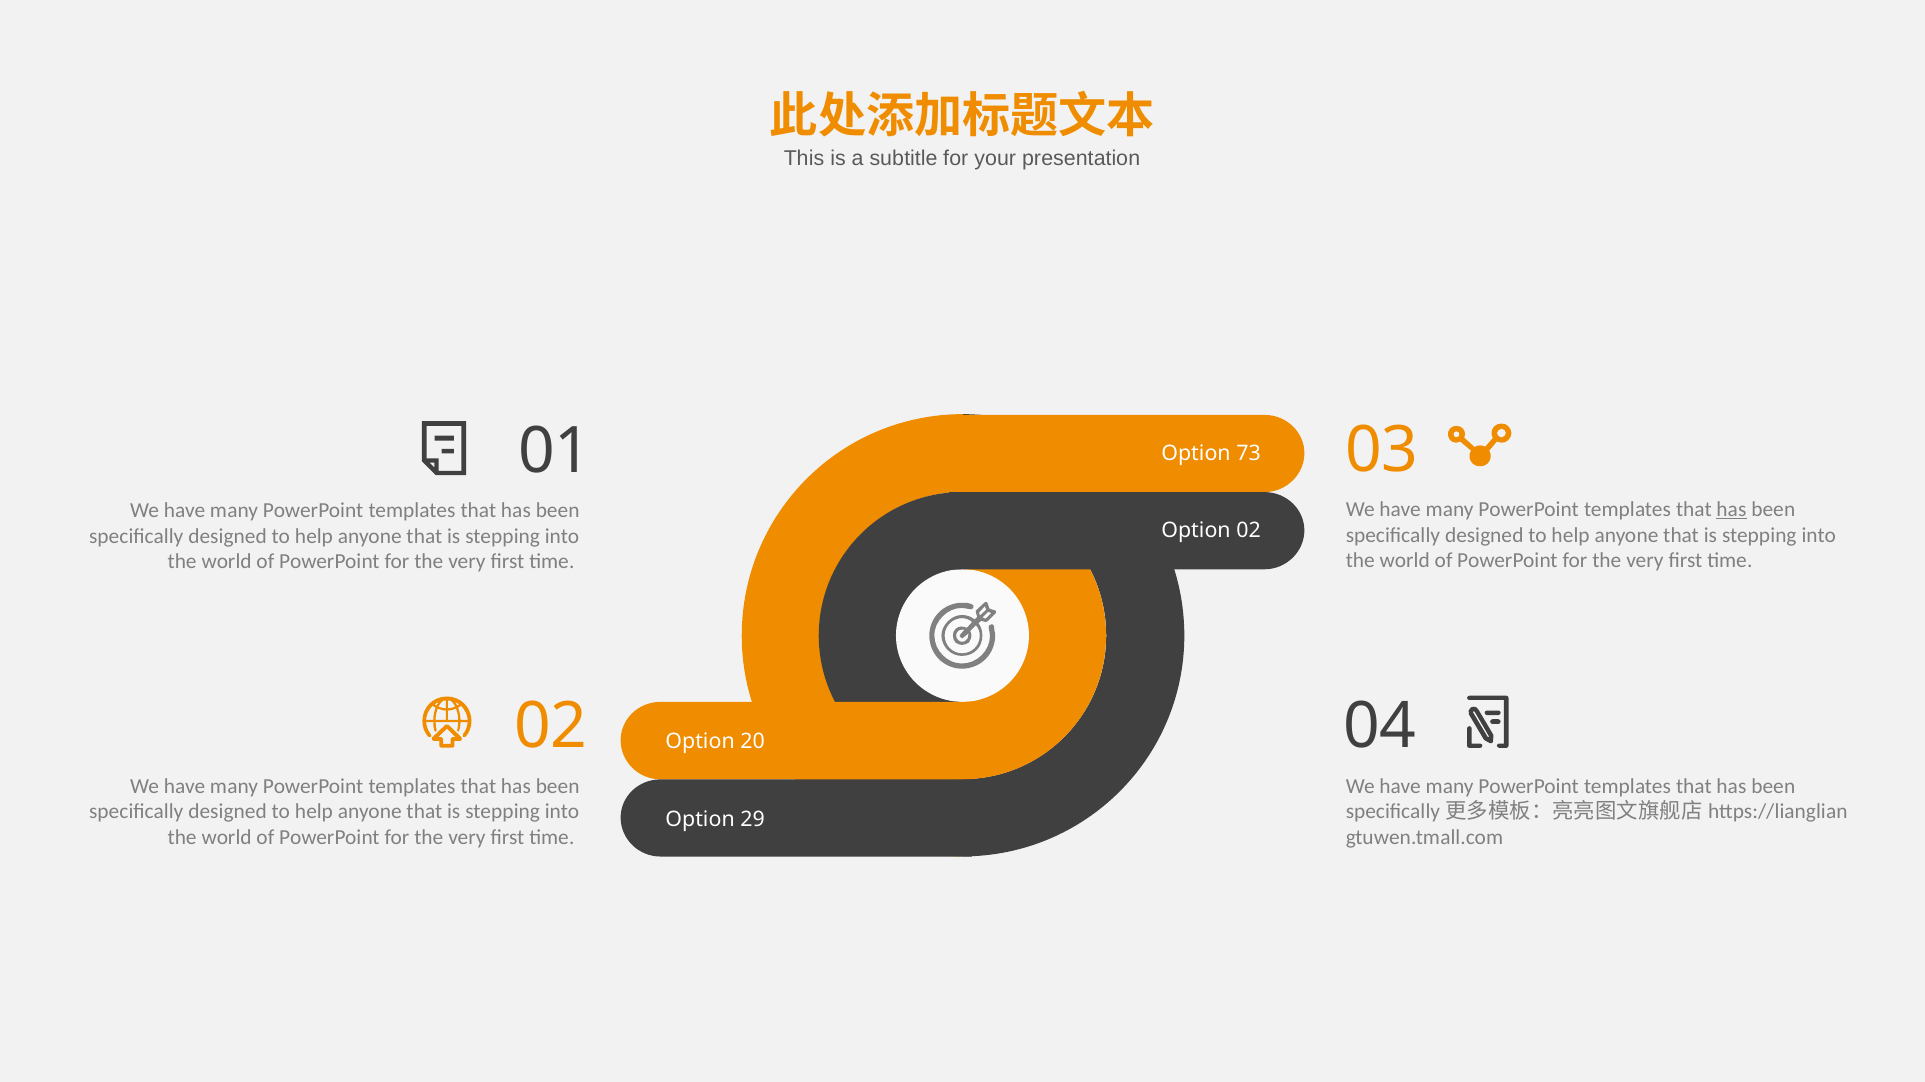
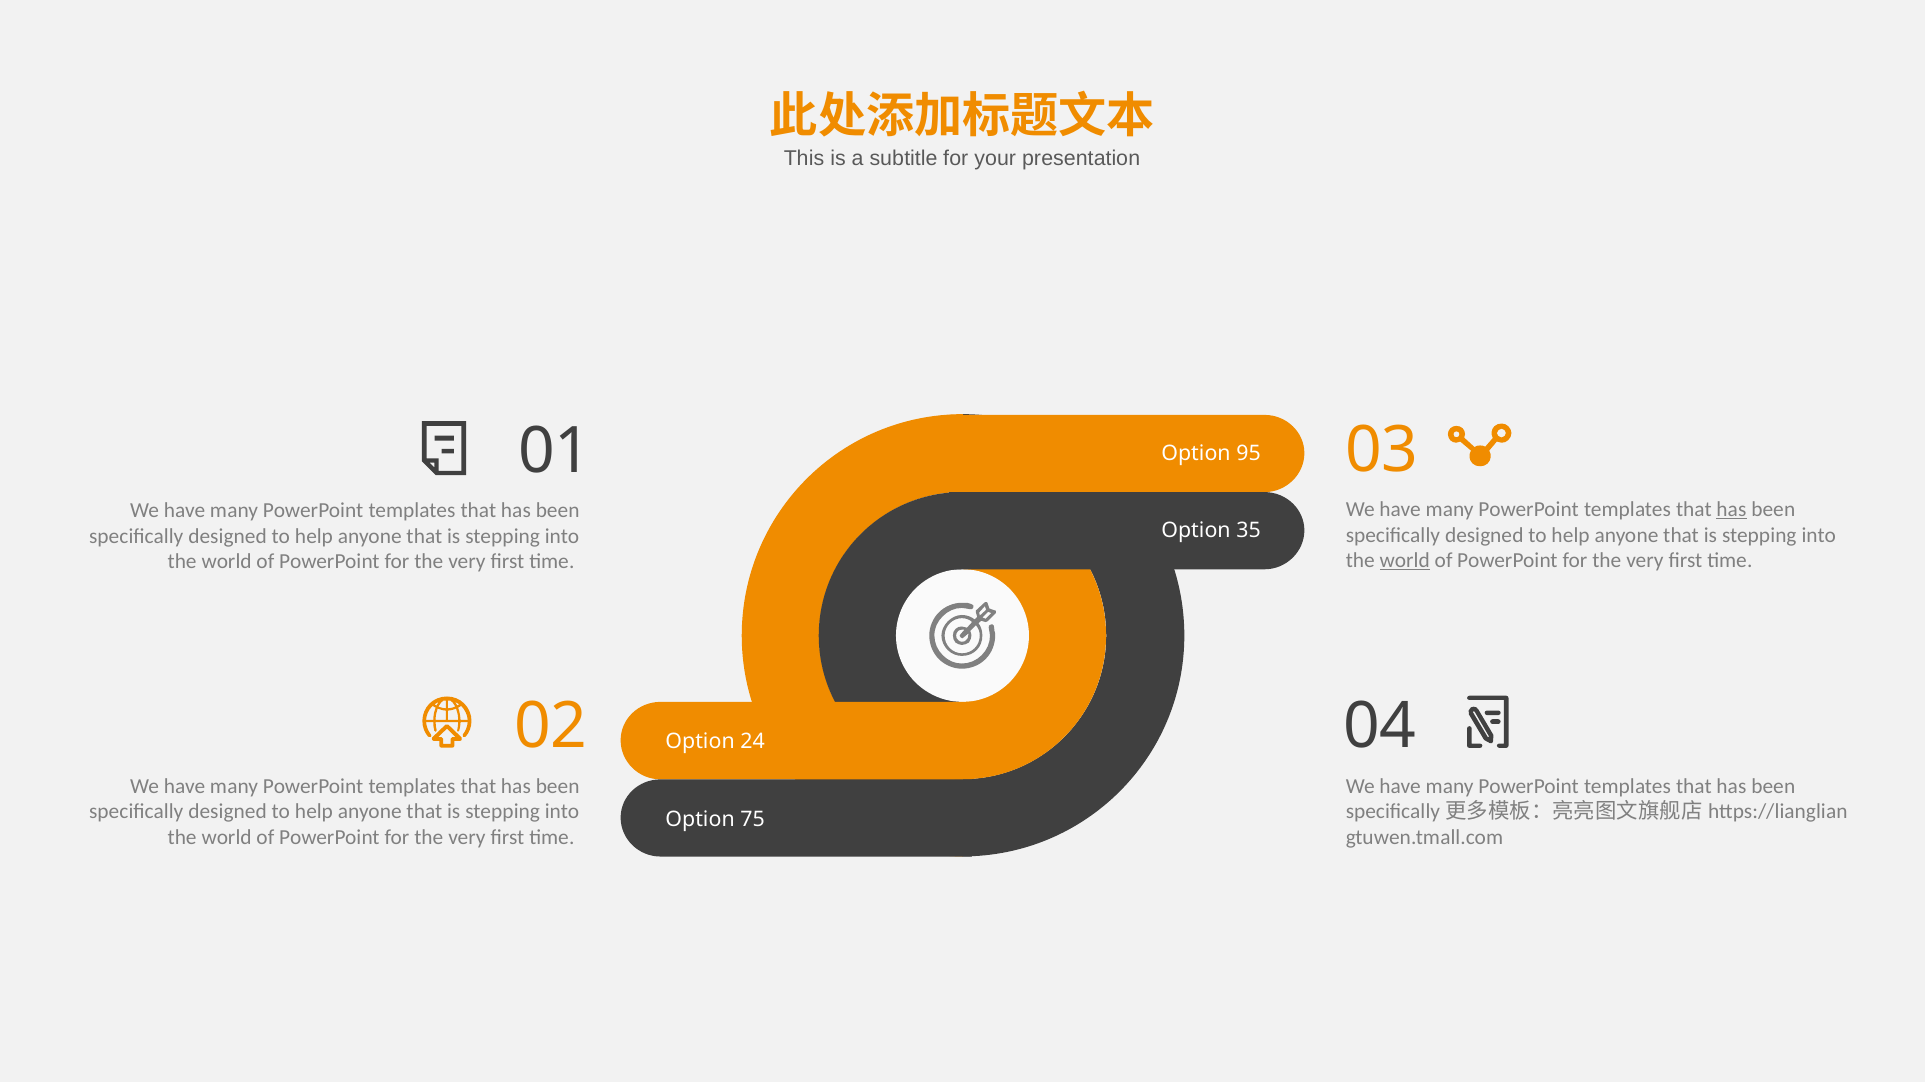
73: 73 -> 95
Option 02: 02 -> 35
world at (1405, 561) underline: none -> present
20: 20 -> 24
29: 29 -> 75
